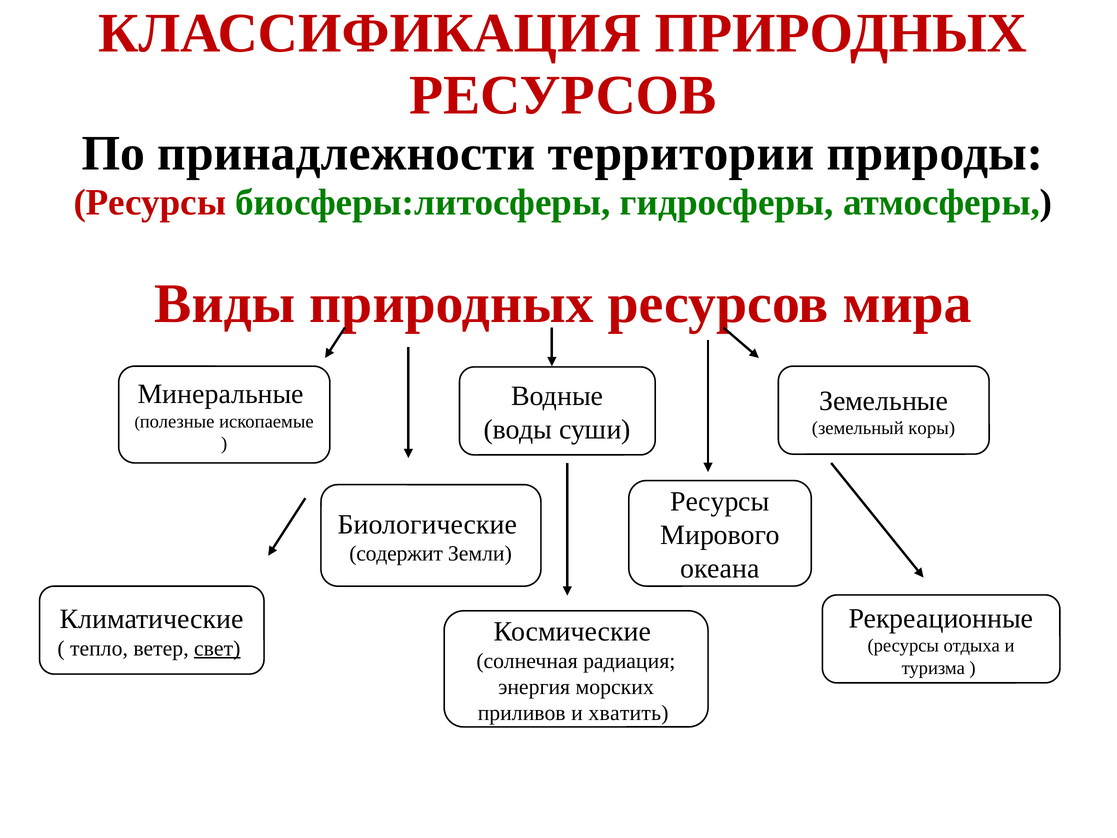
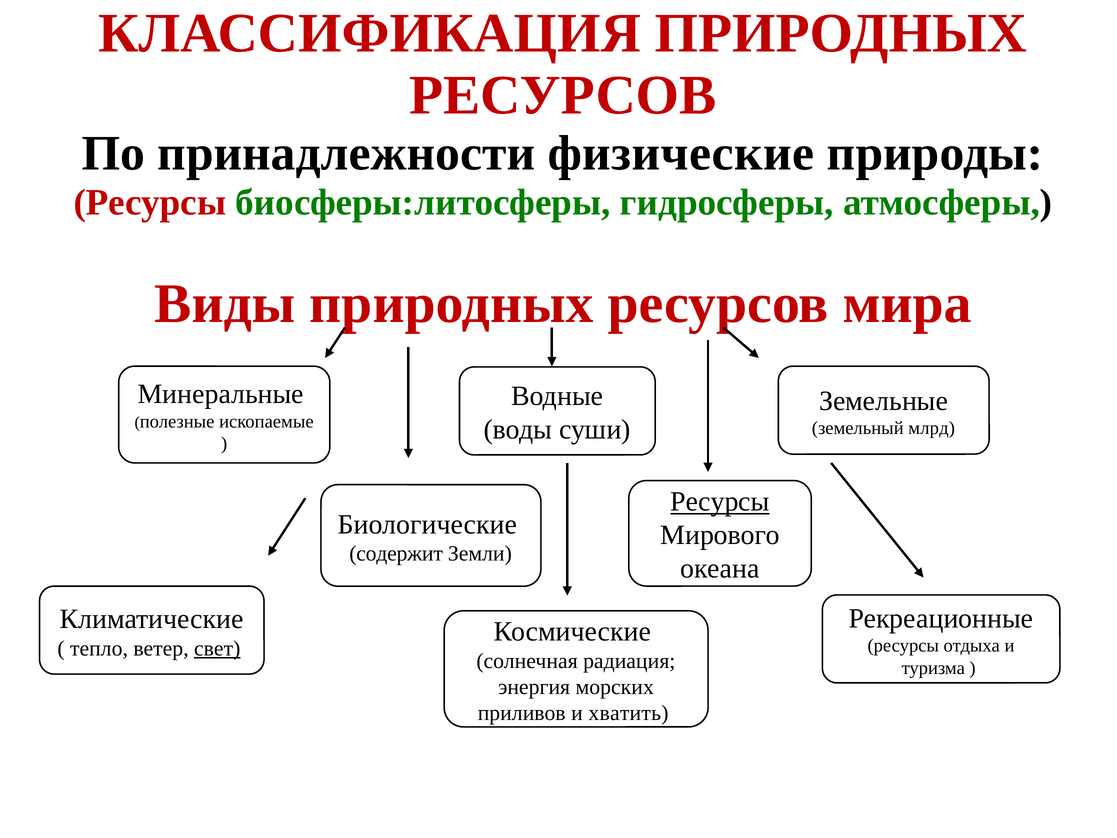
территории: территории -> физические
коры: коры -> млрд
Ресурсы at (720, 502) underline: none -> present
